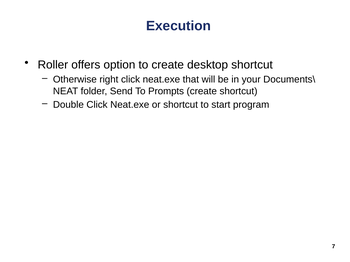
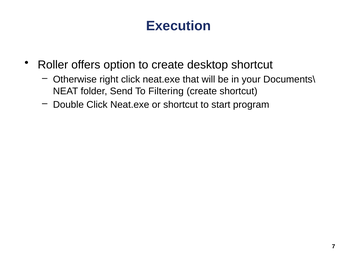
Prompts: Prompts -> Filtering
